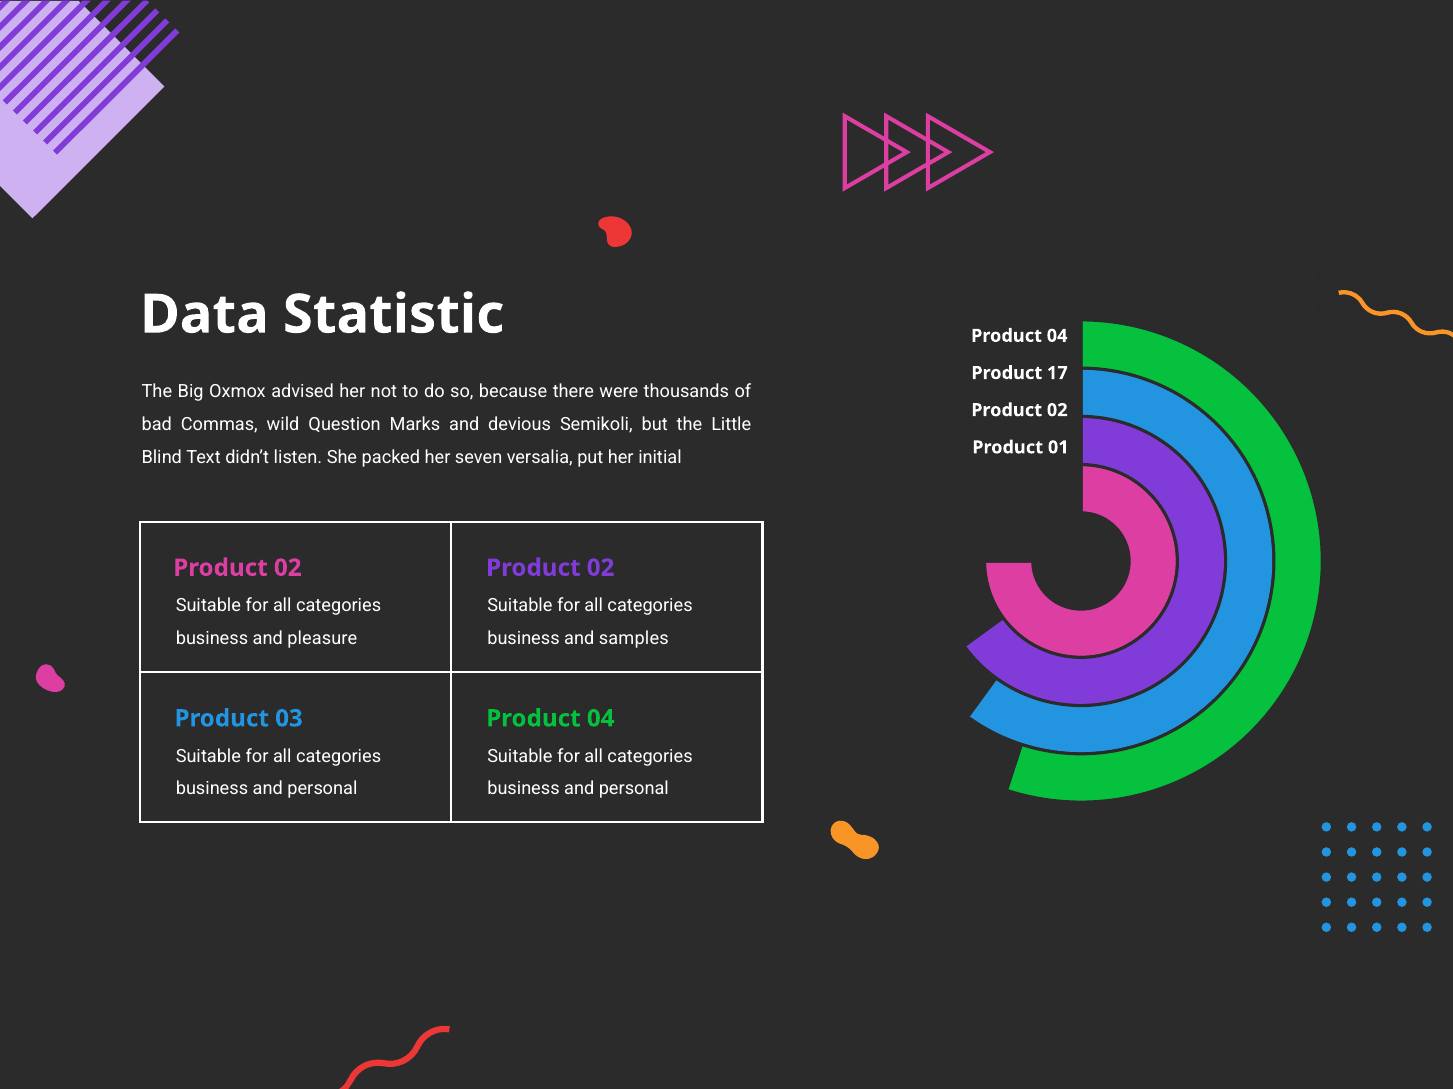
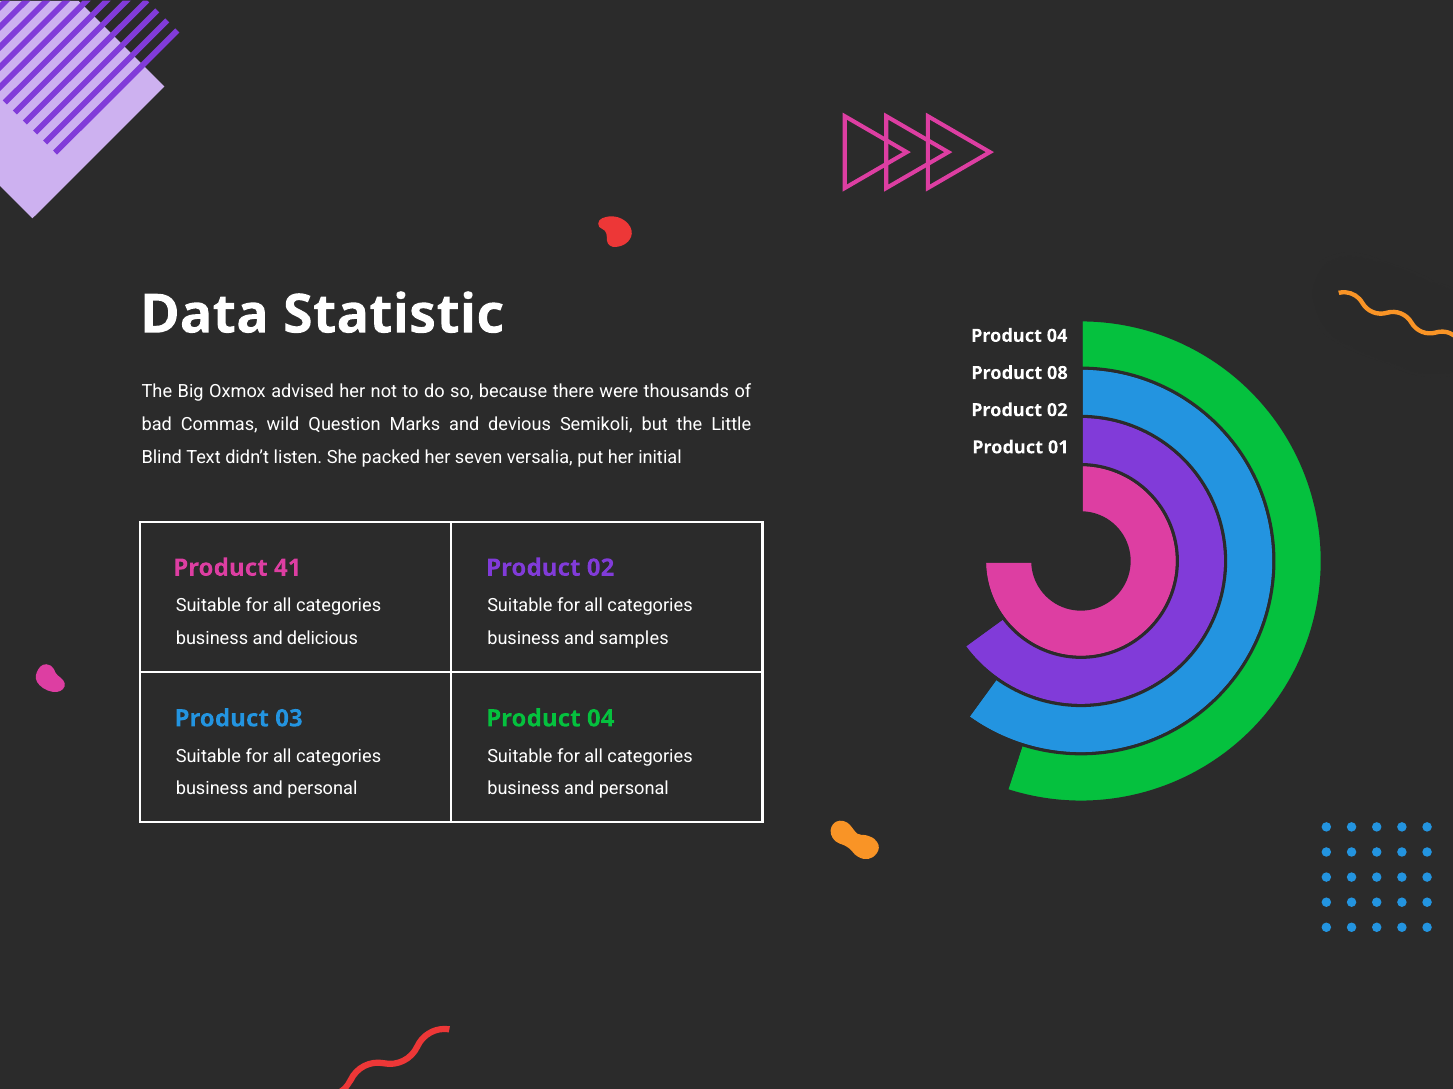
17: 17 -> 08
02 at (288, 568): 02 -> 41
pleasure: pleasure -> delicious
